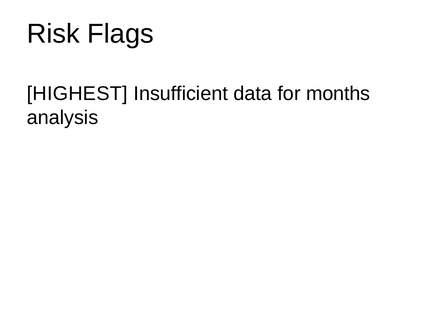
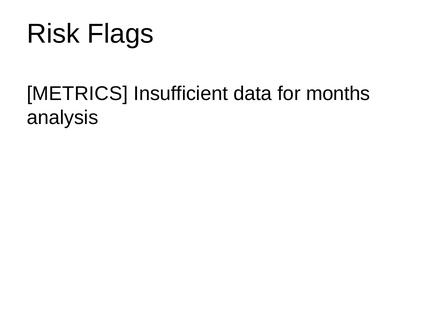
HIGHEST: HIGHEST -> METRICS
